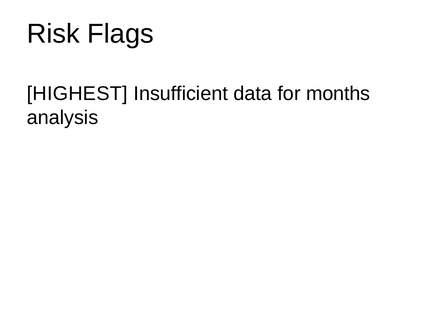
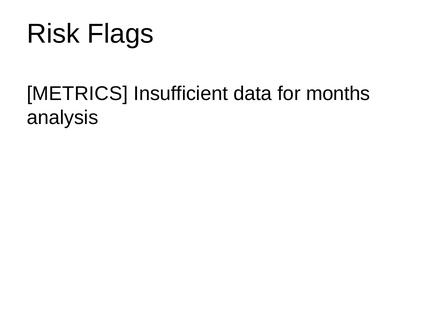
HIGHEST: HIGHEST -> METRICS
